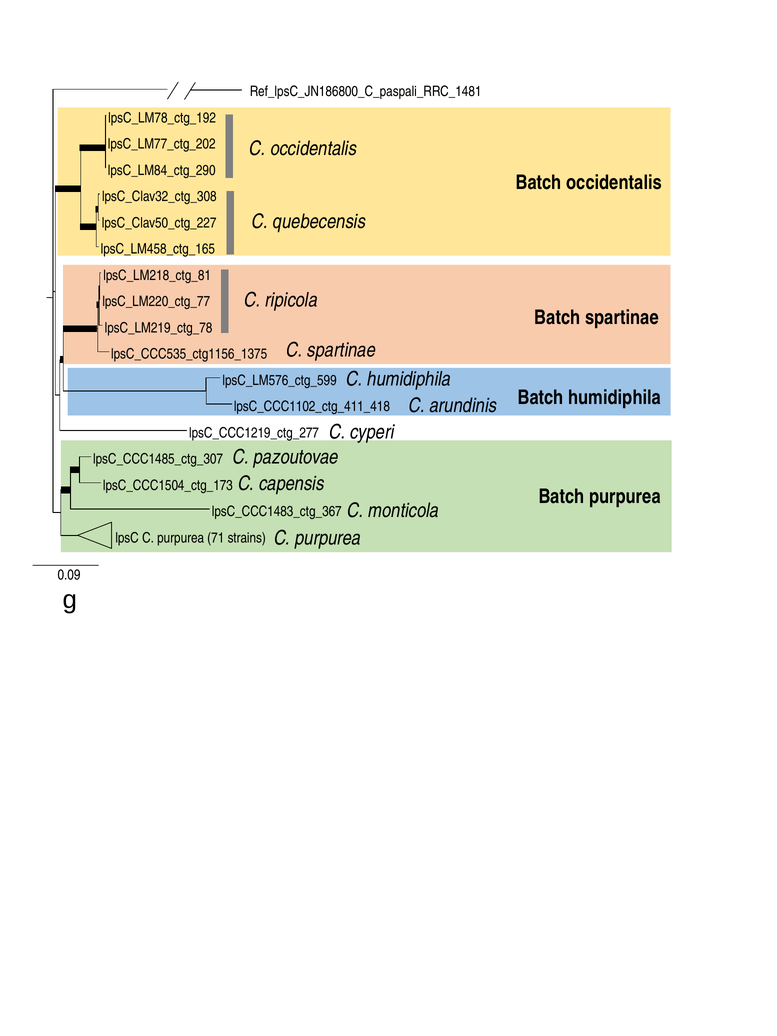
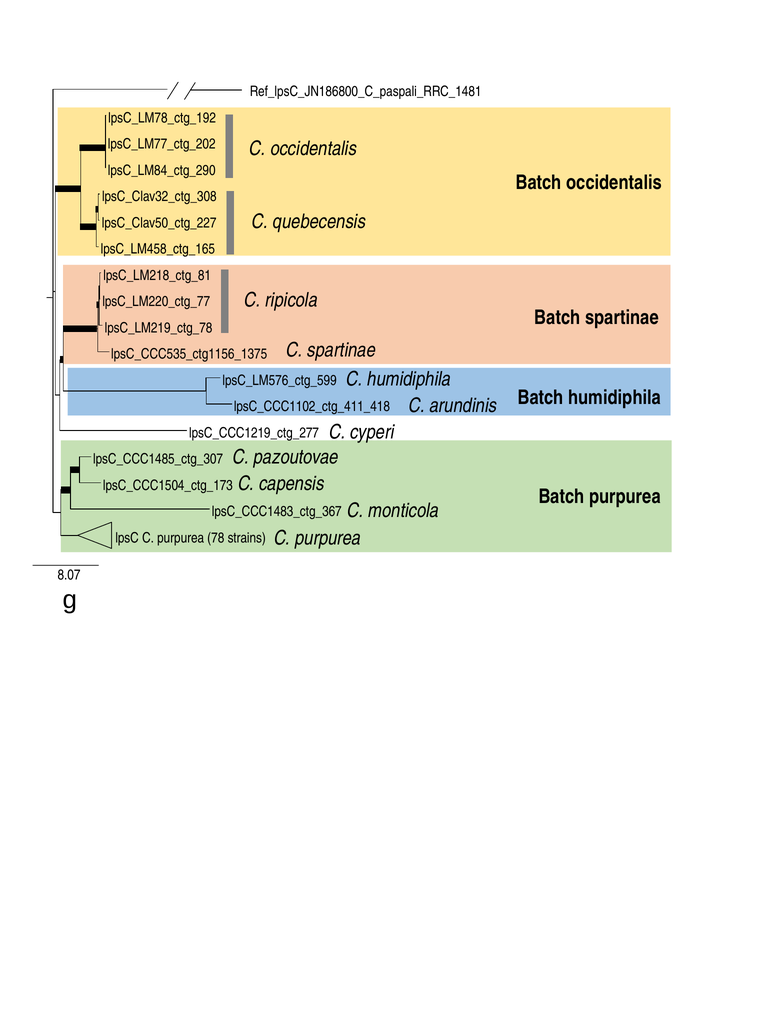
71: 71 -> 78
0.09: 0.09 -> 8.07
